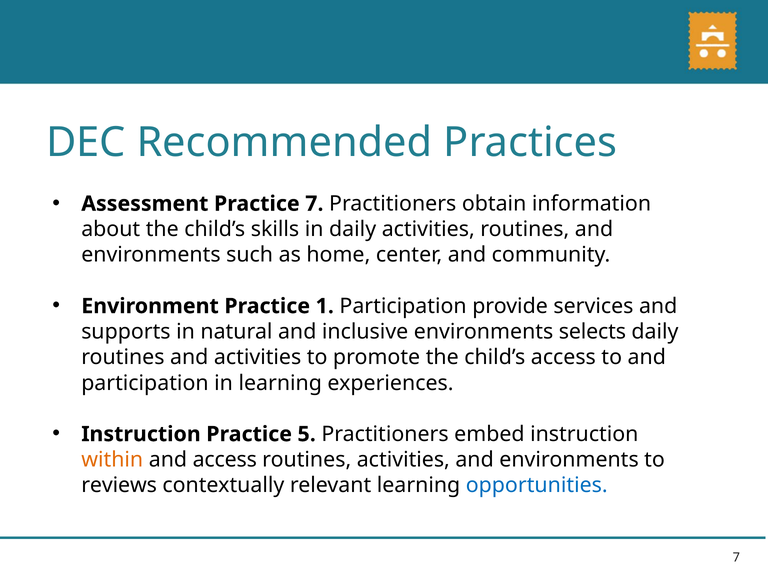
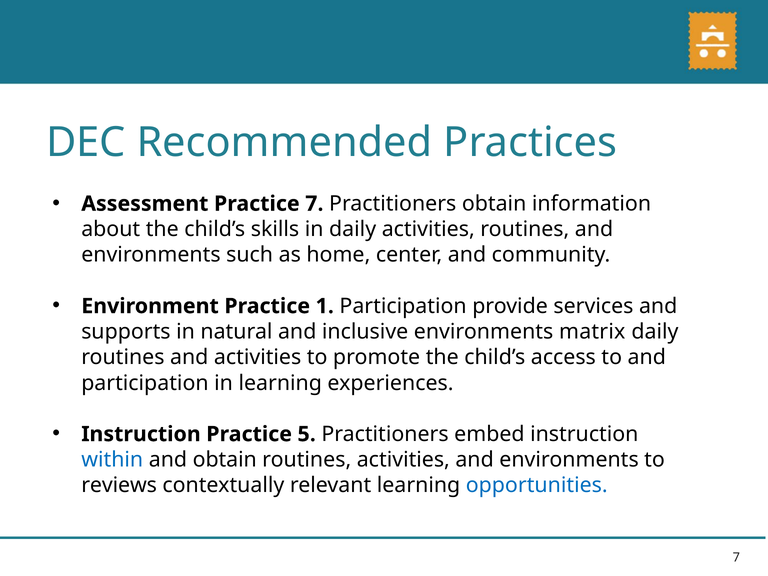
selects: selects -> matrix
within colour: orange -> blue
and access: access -> obtain
